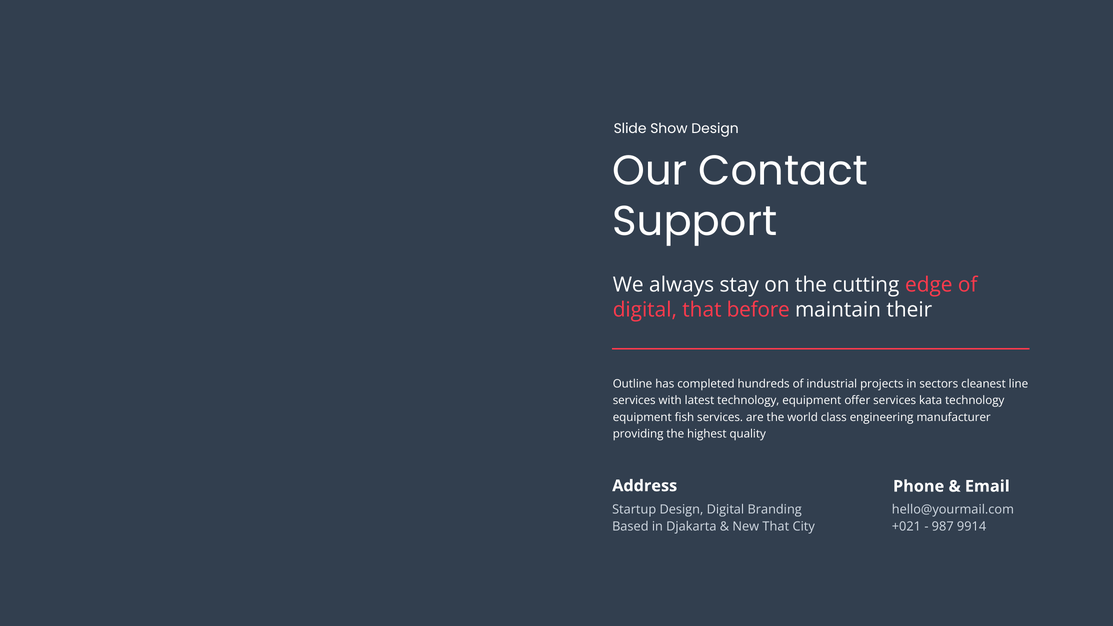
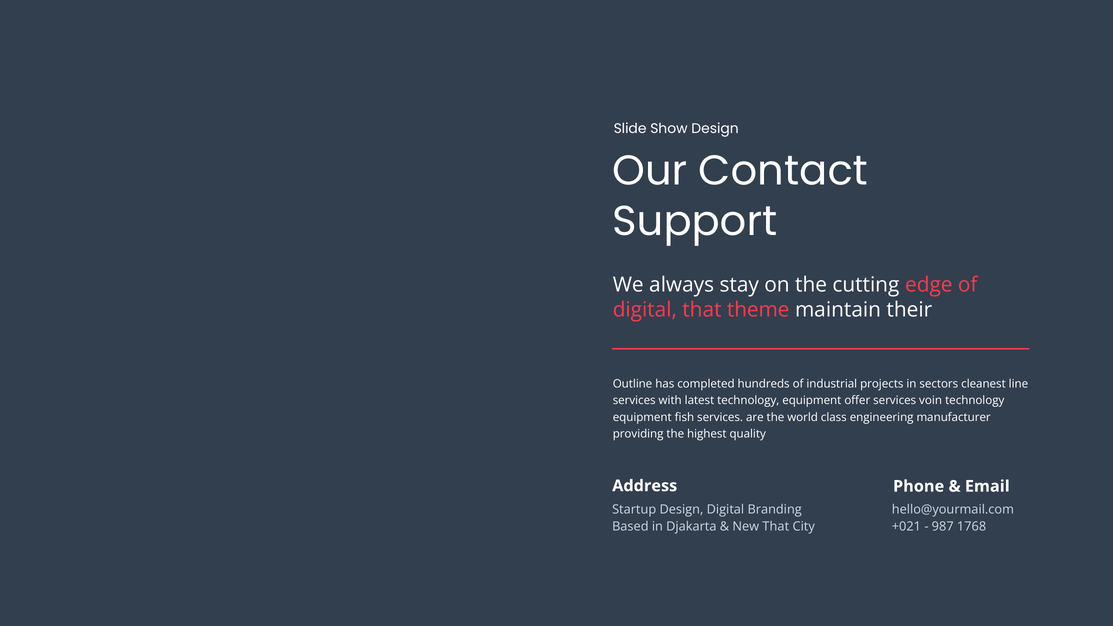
before: before -> theme
kata: kata -> voin
9914: 9914 -> 1768
